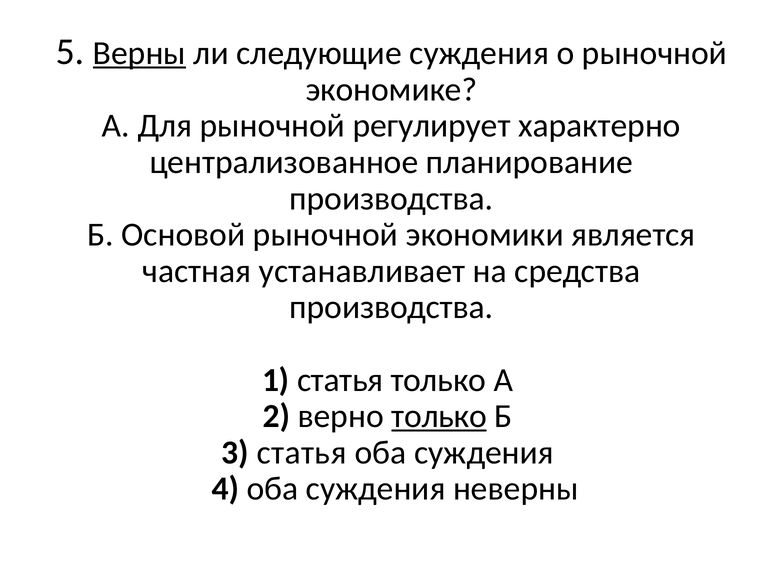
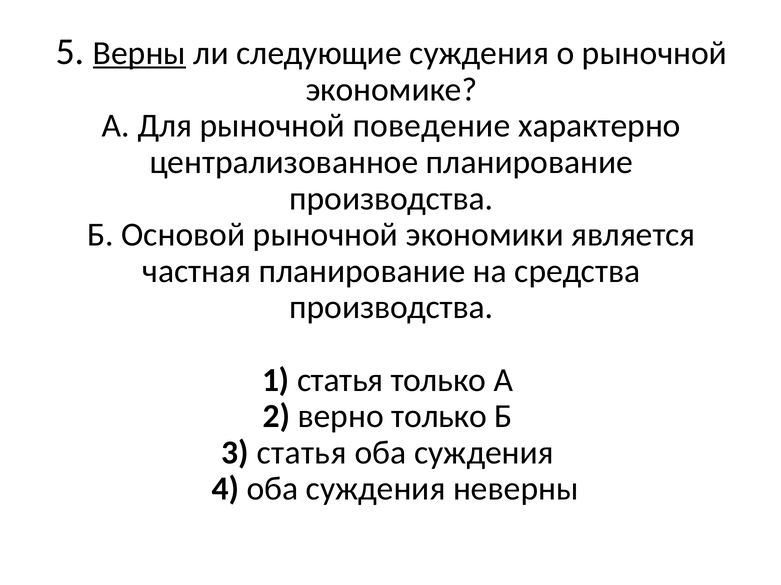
регулирует: регулирует -> поведение
частная устанавливает: устанавливает -> планирование
только at (439, 417) underline: present -> none
